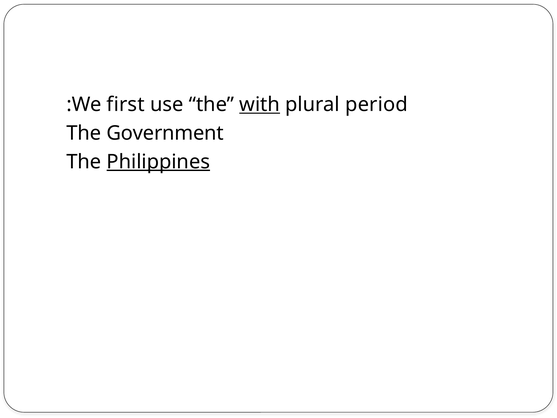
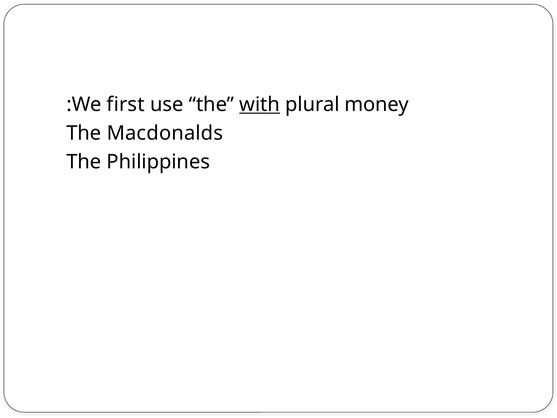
period: period -> money
Government: Government -> Macdonalds
Philippines underline: present -> none
